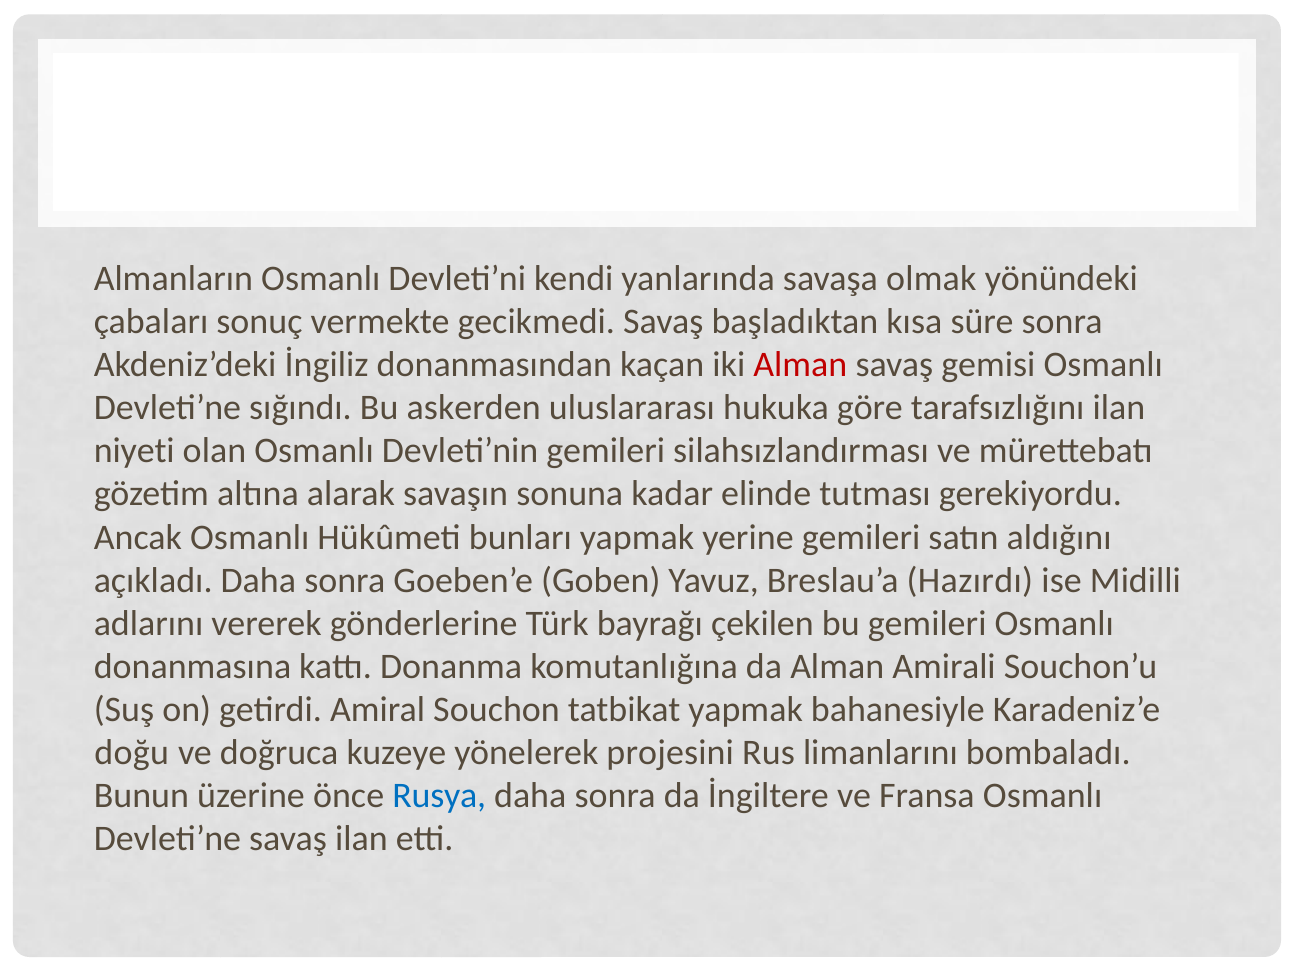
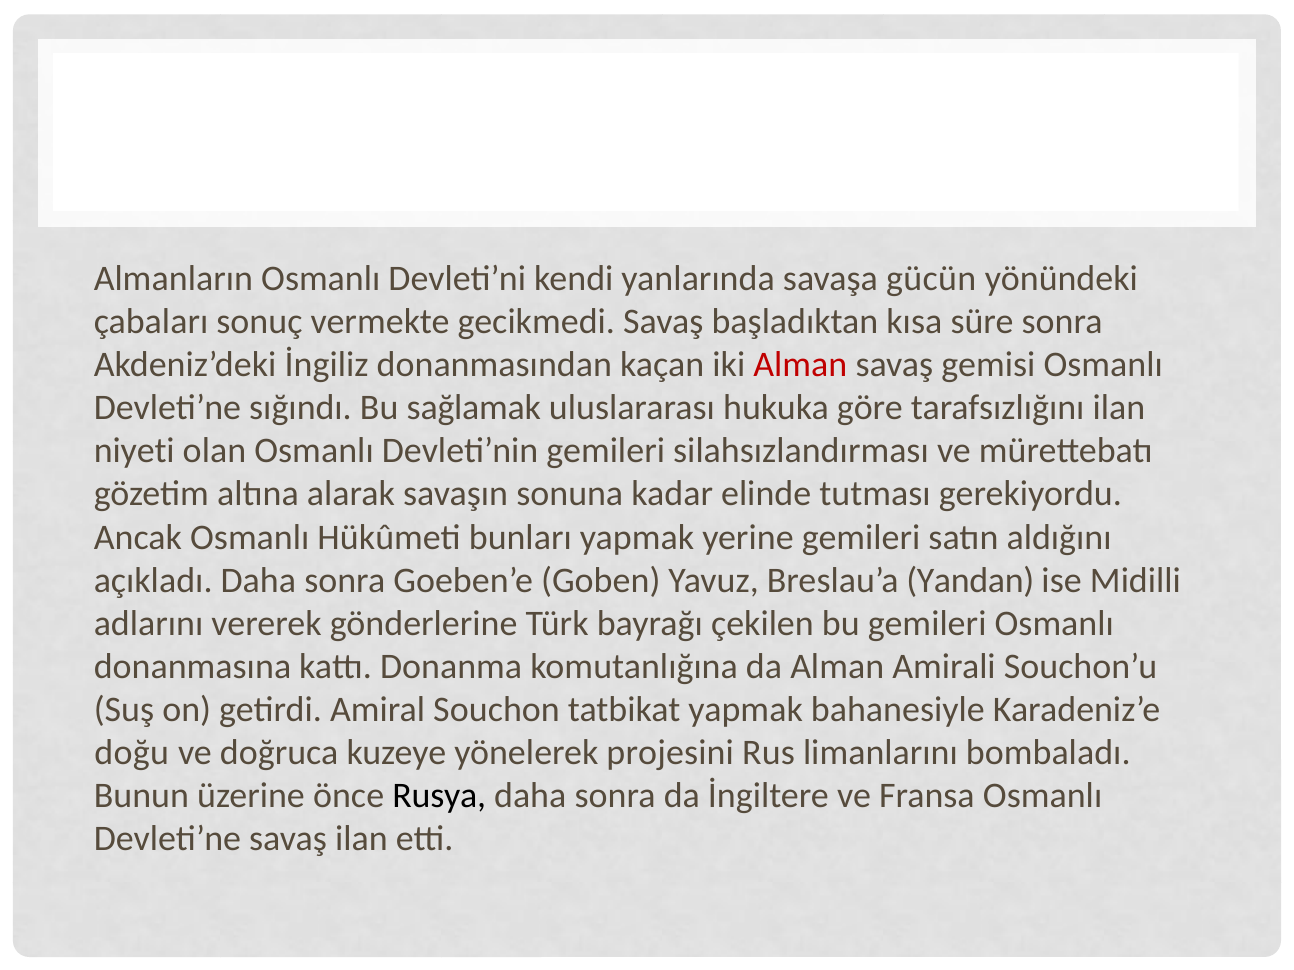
olmak: olmak -> gücün
askerden: askerden -> sağlamak
Hazırdı: Hazırdı -> Yandan
Rusya colour: blue -> black
